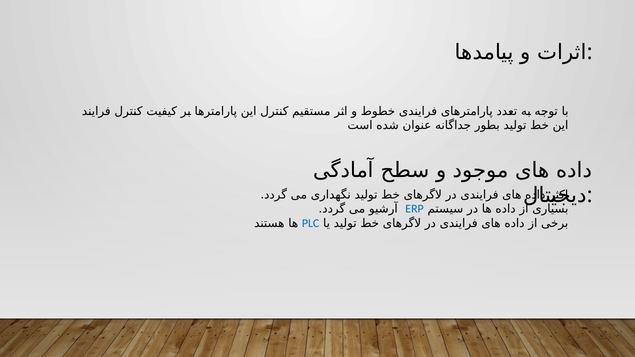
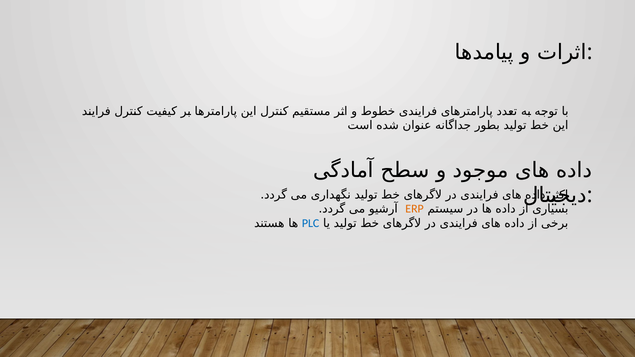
ERP colour: blue -> orange
